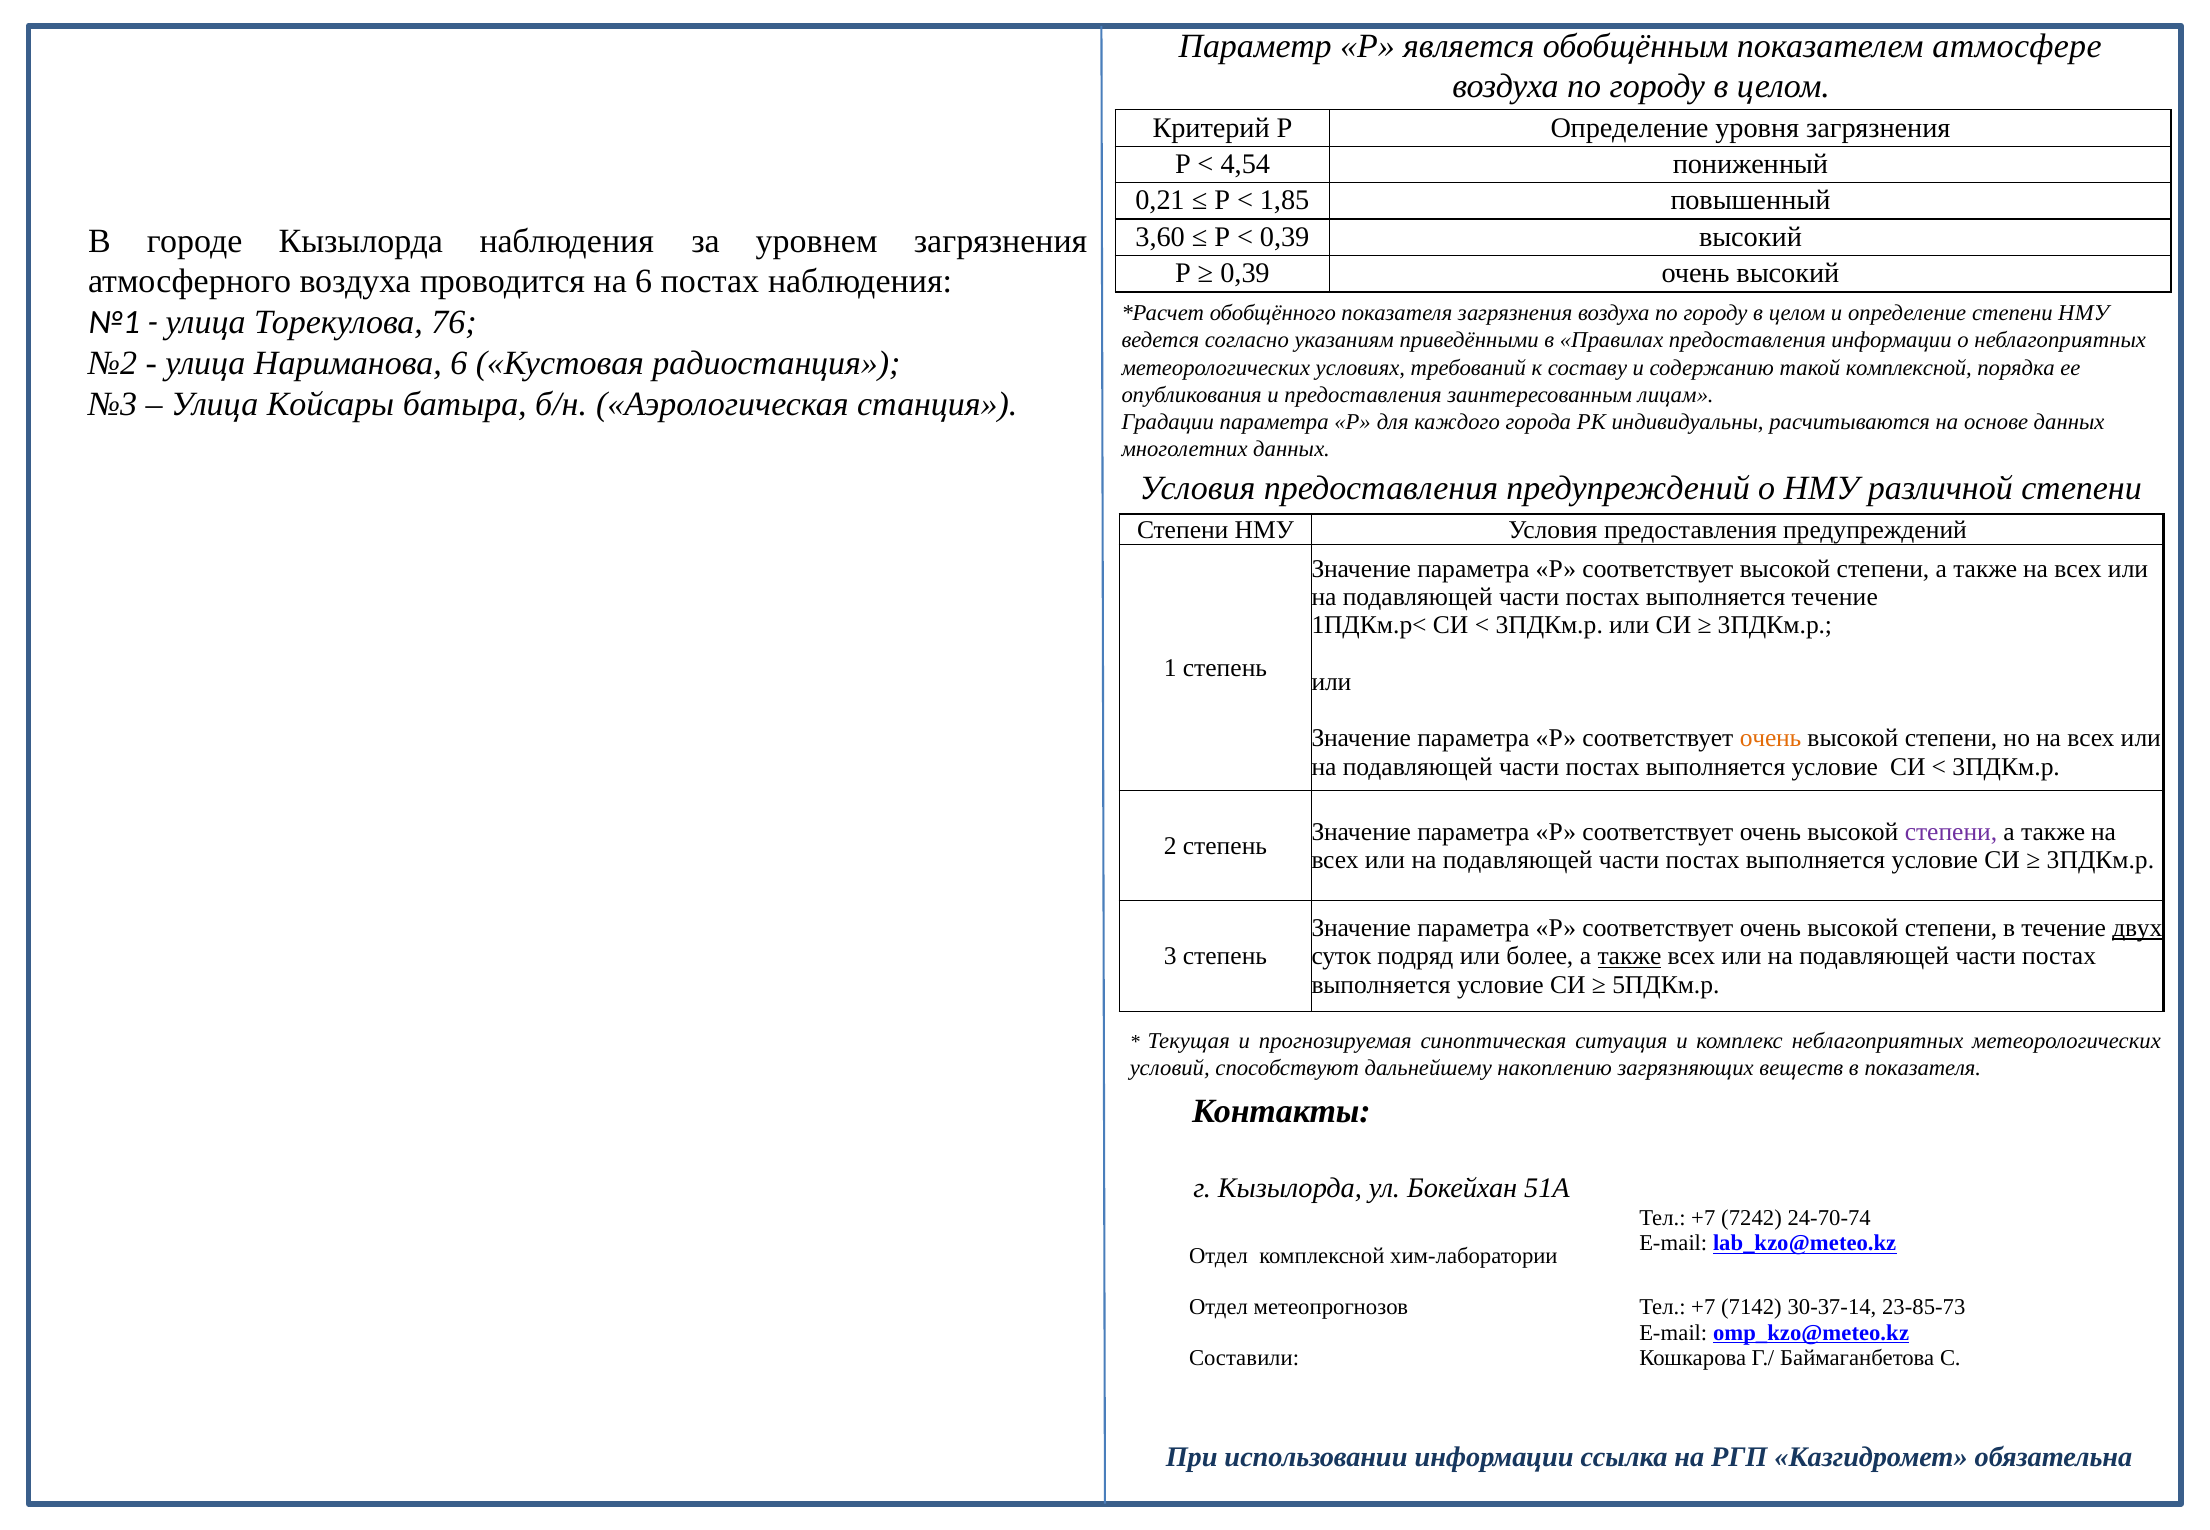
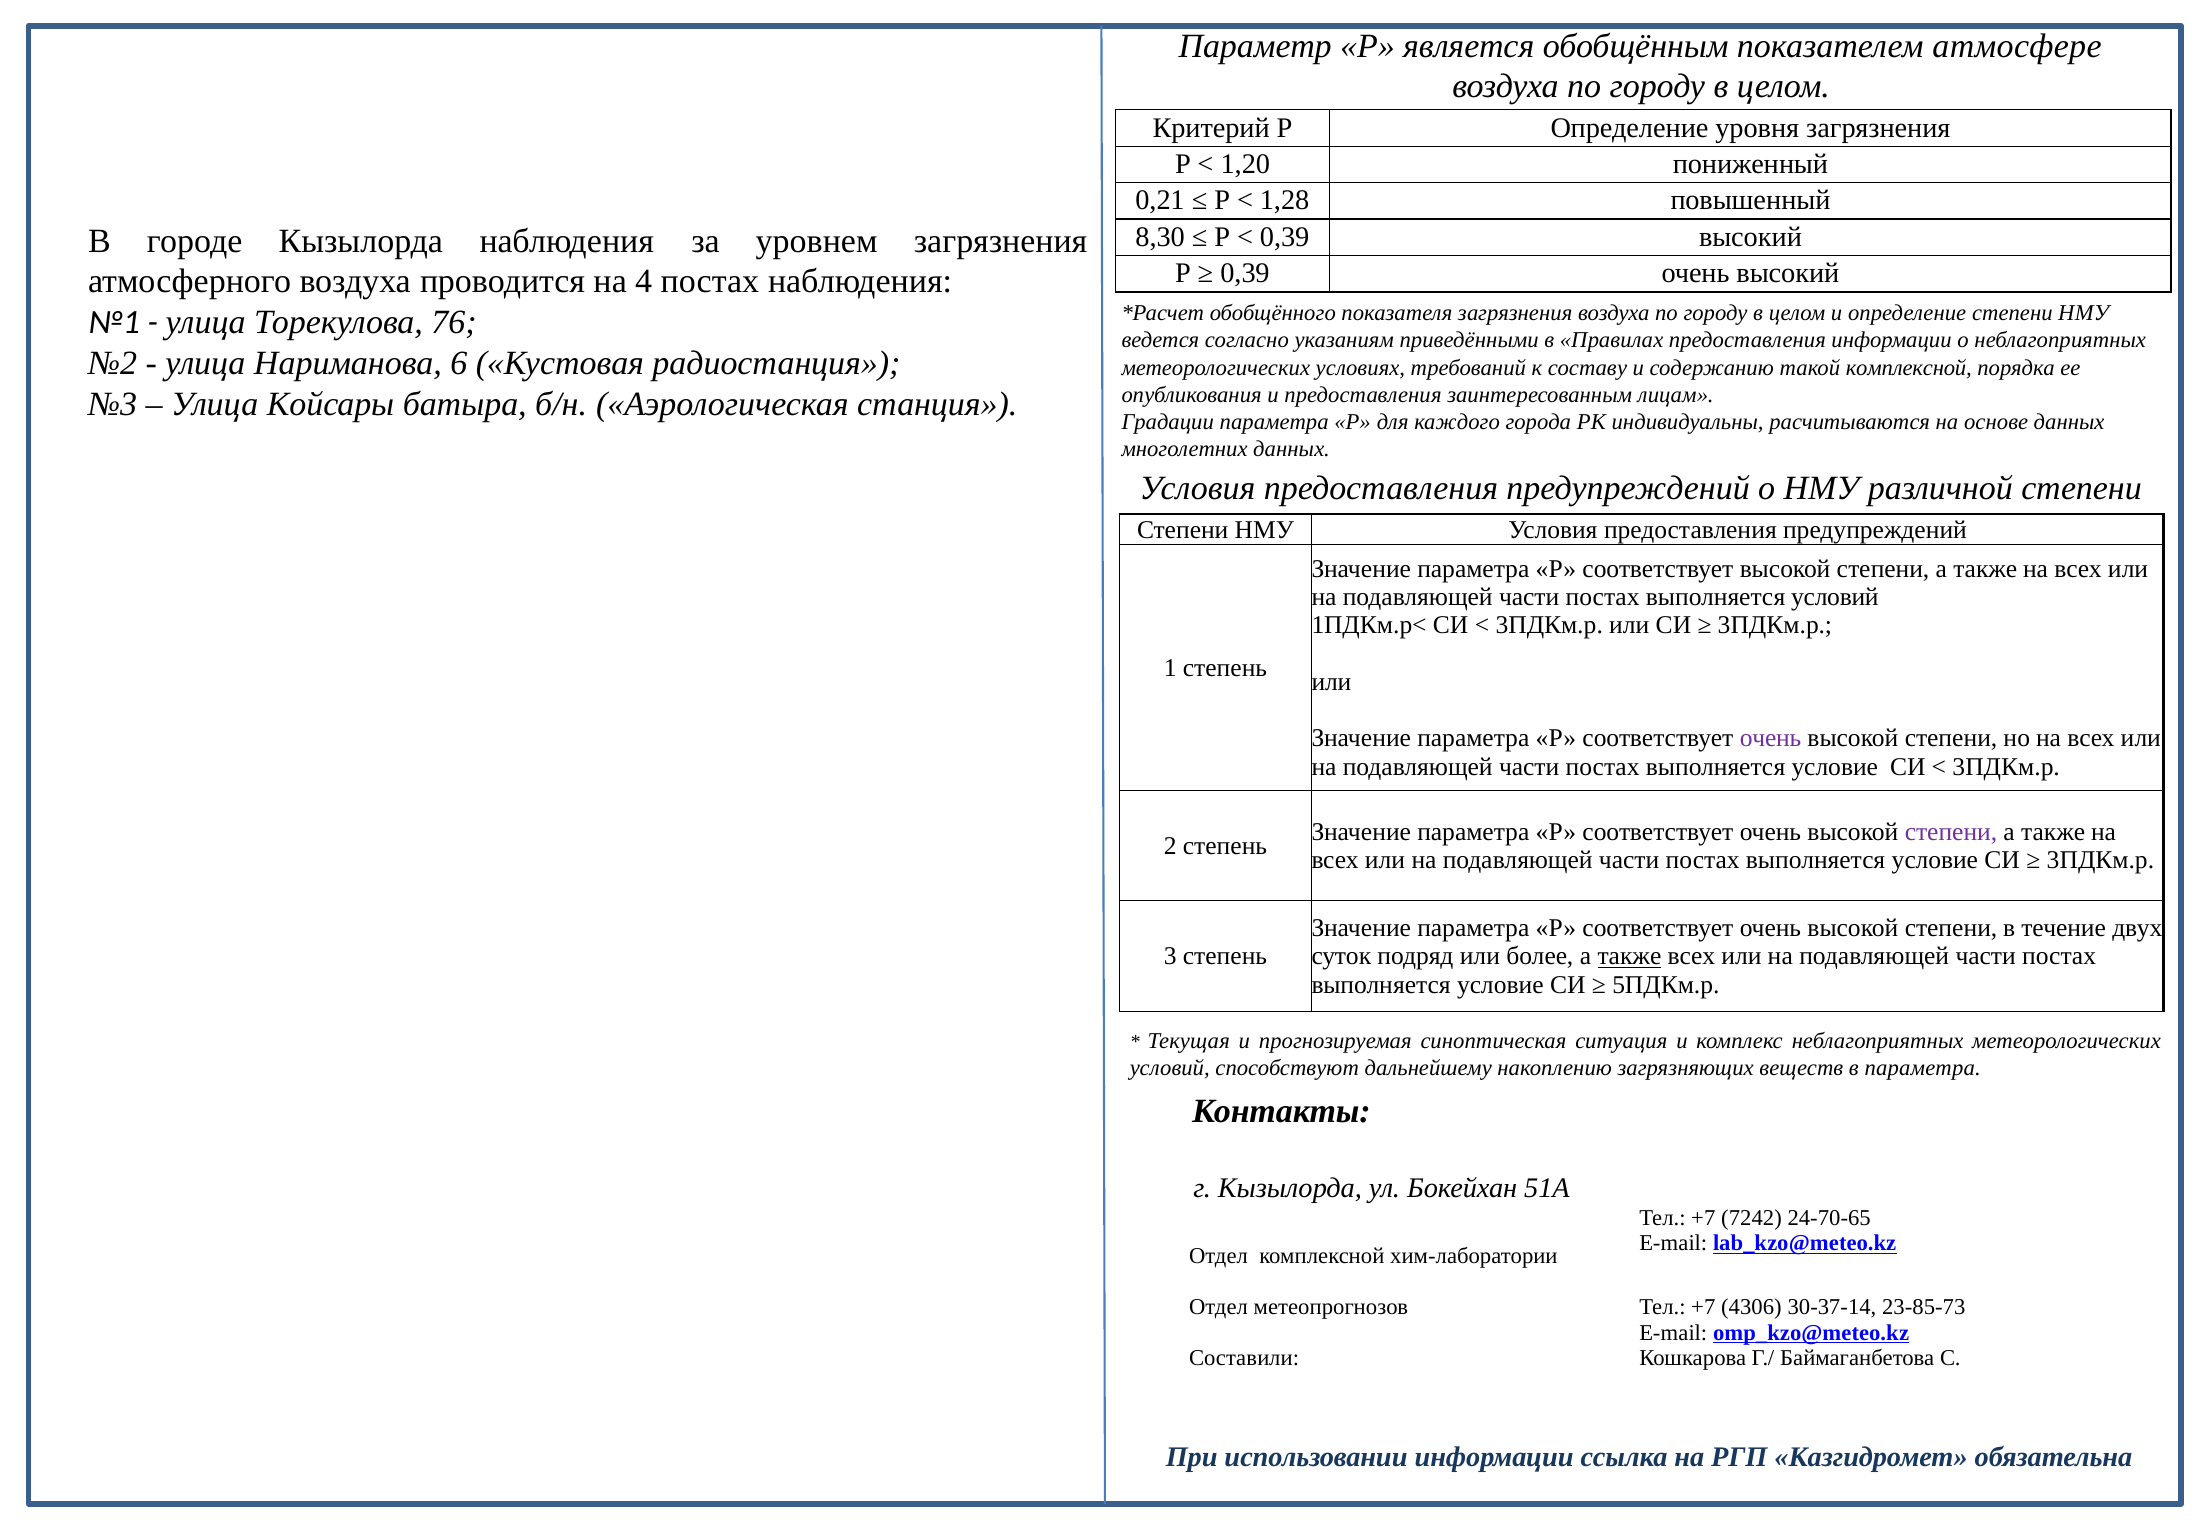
4,54: 4,54 -> 1,20
1,85: 1,85 -> 1,28
3,60: 3,60 -> 8,30
на 6: 6 -> 4
выполняется течение: течение -> условий
очень at (1771, 738) colour: orange -> purple
двух underline: present -> none
в показателя: показателя -> параметра
24-70-74: 24-70-74 -> 24-70-65
7142: 7142 -> 4306
